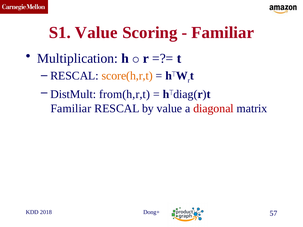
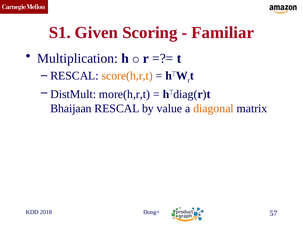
S1 Value: Value -> Given
from(h,r,t: from(h,r,t -> more(h,r,t
Familiar at (71, 109): Familiar -> Bhaijaan
diagonal colour: red -> orange
